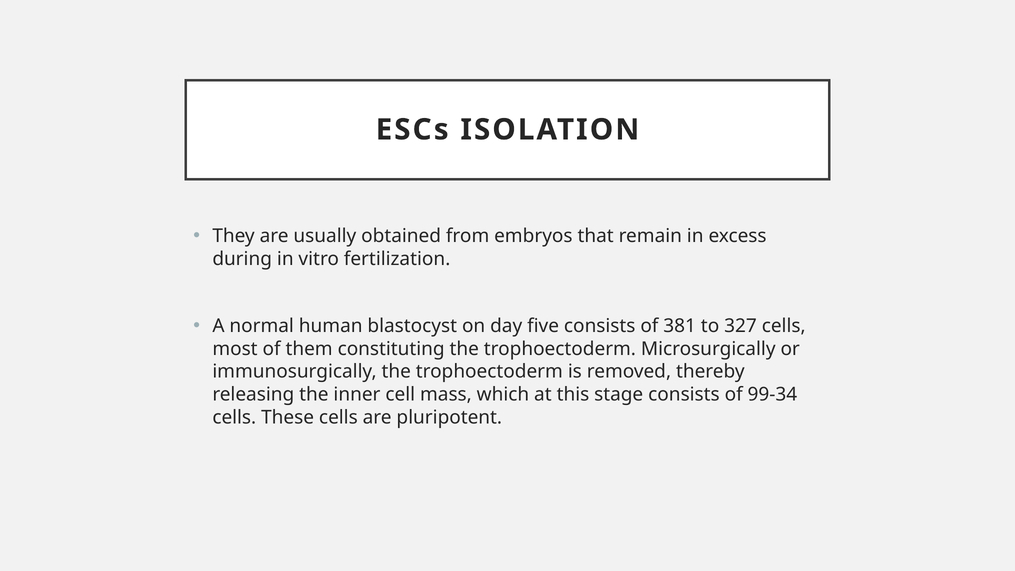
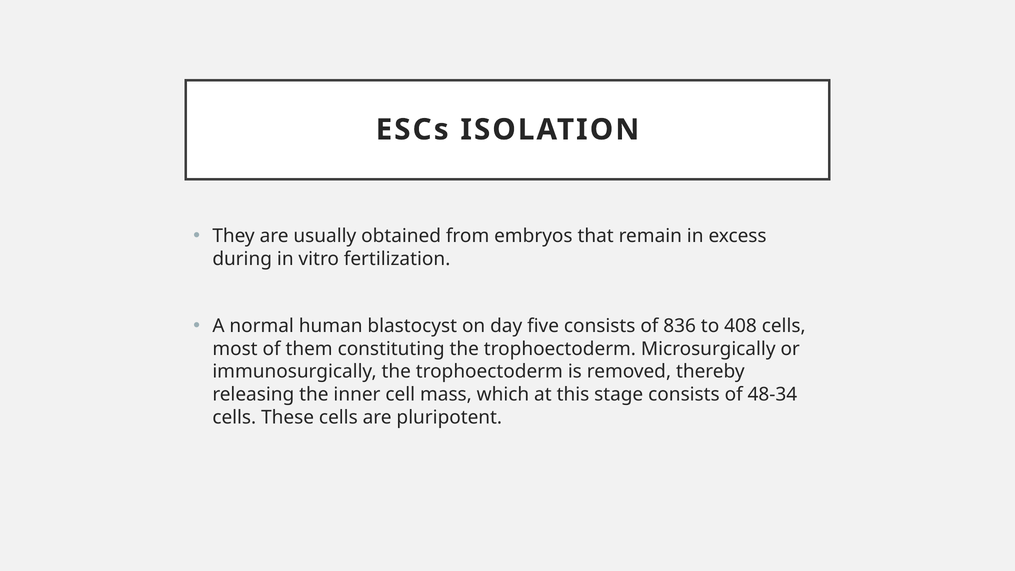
381: 381 -> 836
327: 327 -> 408
99-34: 99-34 -> 48-34
